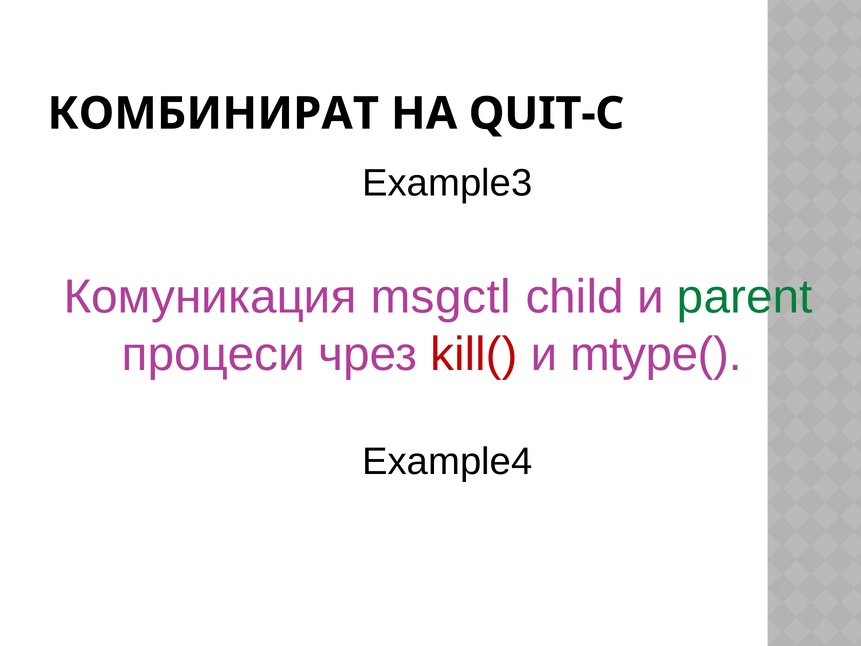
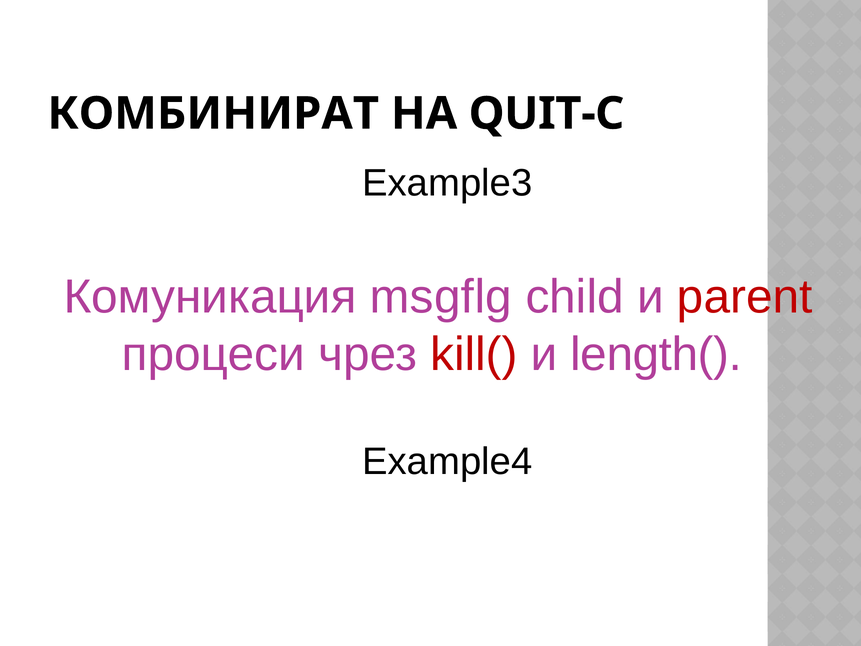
msgctl: msgctl -> msgflg
parent colour: green -> red
mtype(: mtype( -> length(
